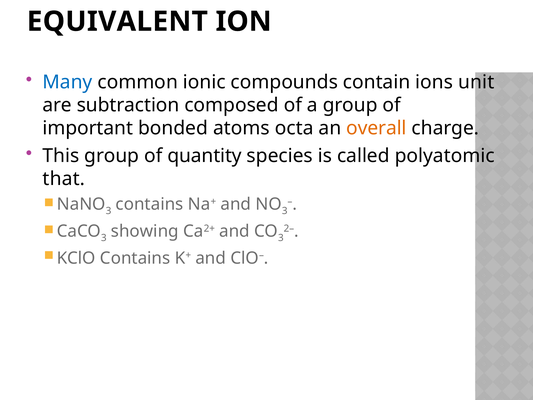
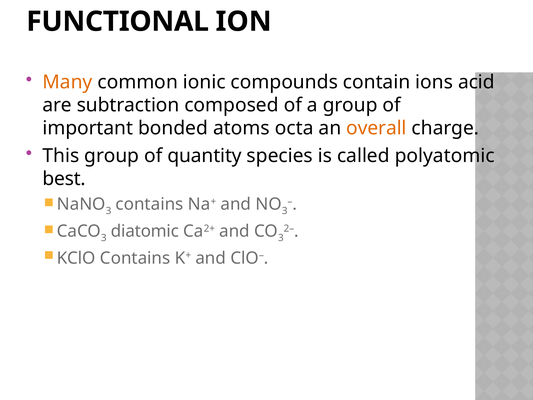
EQUIVALENT: EQUIVALENT -> FUNCTIONAL
Many colour: blue -> orange
unit: unit -> acid
that: that -> best
showing: showing -> diatomic
